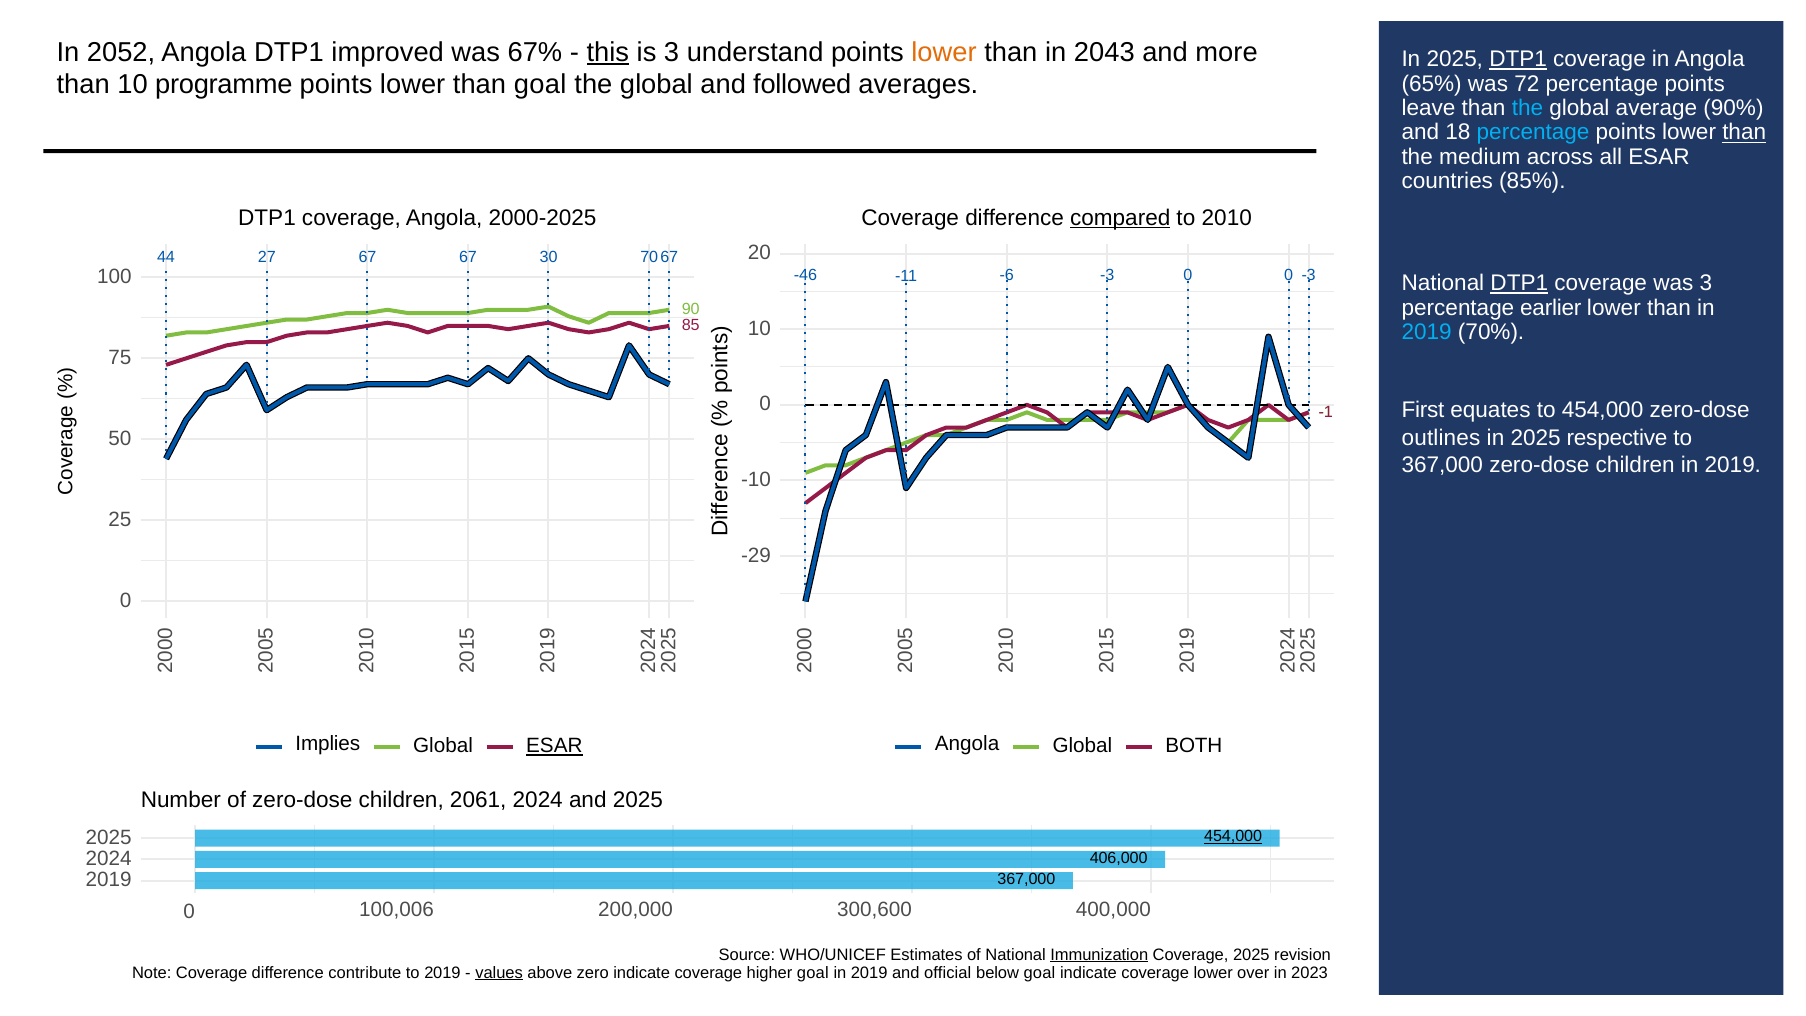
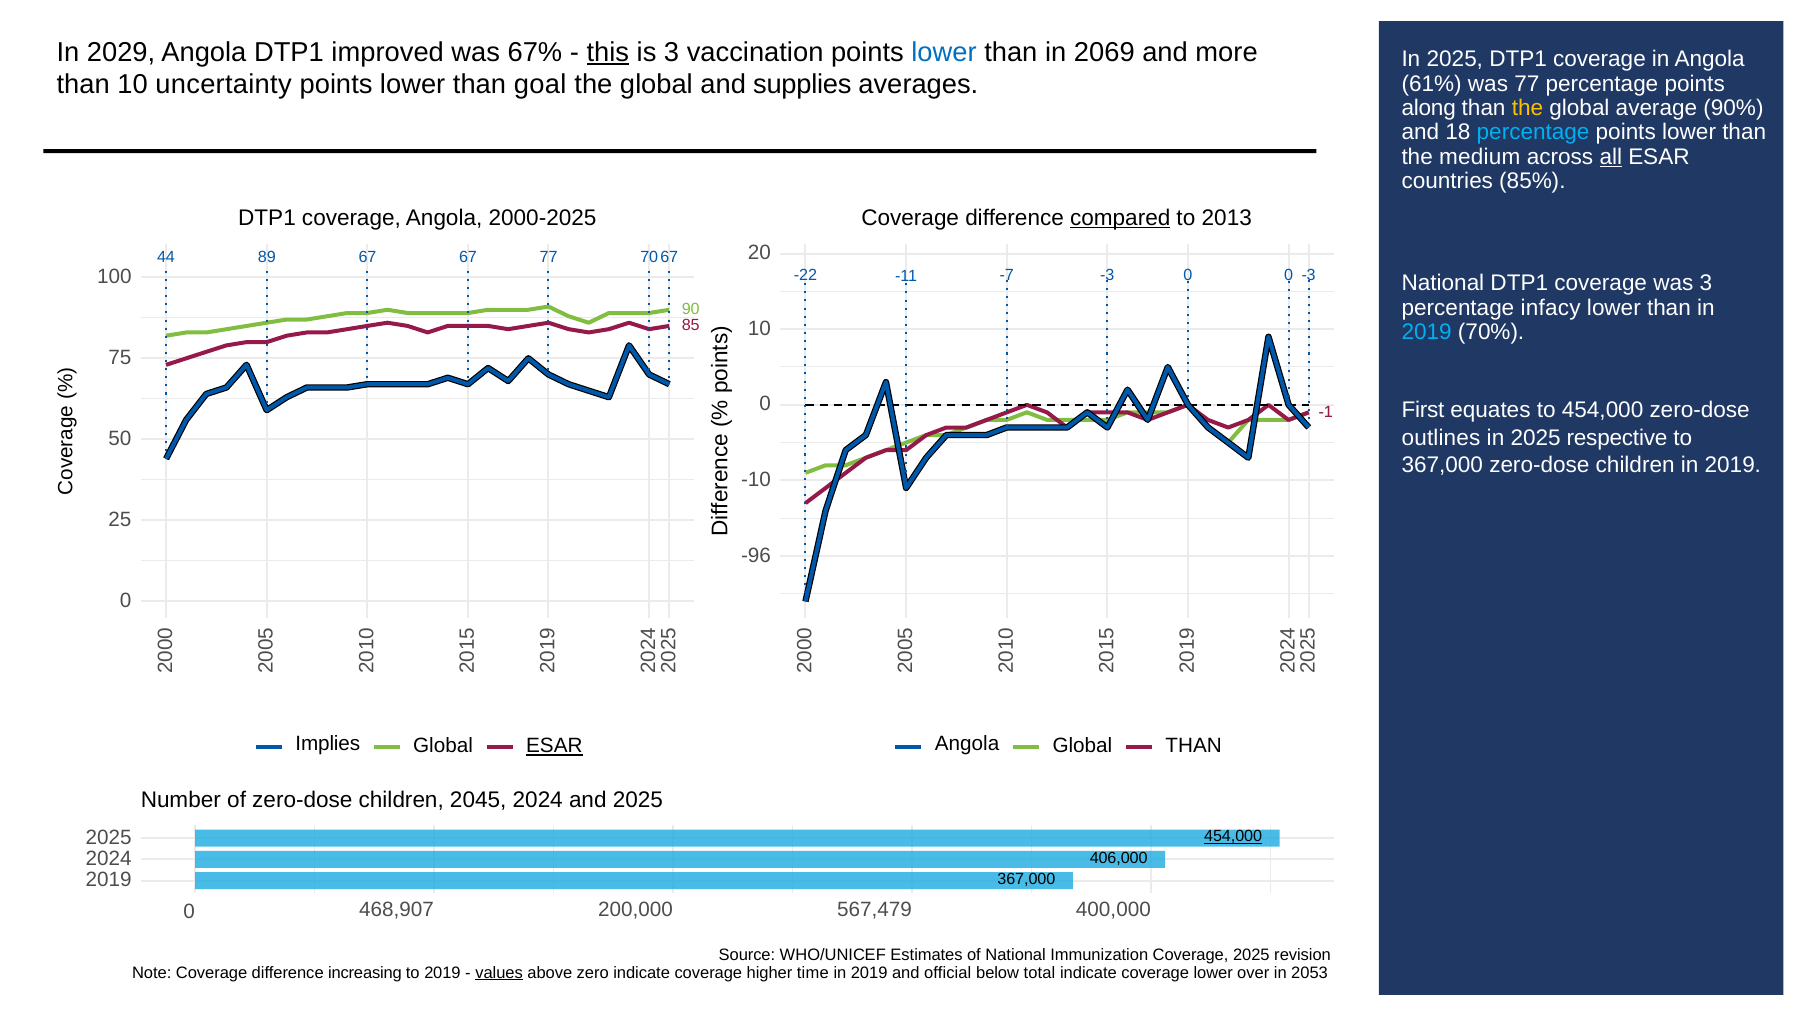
2052: 2052 -> 2029
understand: understand -> vaccination
lower at (944, 52) colour: orange -> blue
2043: 2043 -> 2069
DTP1 at (1518, 59) underline: present -> none
programme: programme -> uncertainty
followed: followed -> supplies
65%: 65% -> 61%
was 72: 72 -> 77
leave: leave -> along
the at (1527, 108) colour: light blue -> yellow
than at (1744, 132) underline: present -> none
all underline: none -> present
2010: 2010 -> 2013
27: 27 -> 89
67 30: 30 -> 77
-46: -46 -> -22
-6: -6 -> -7
DTP1 at (1519, 283) underline: present -> none
earlier: earlier -> infacy
-29: -29 -> -96
Global BOTH: BOTH -> THAN
2061: 2061 -> 2045
100,006: 100,006 -> 468,907
300,600: 300,600 -> 567,479
Immunization underline: present -> none
contribute: contribute -> increasing
higher goal: goal -> time
below goal: goal -> total
2023: 2023 -> 2053
